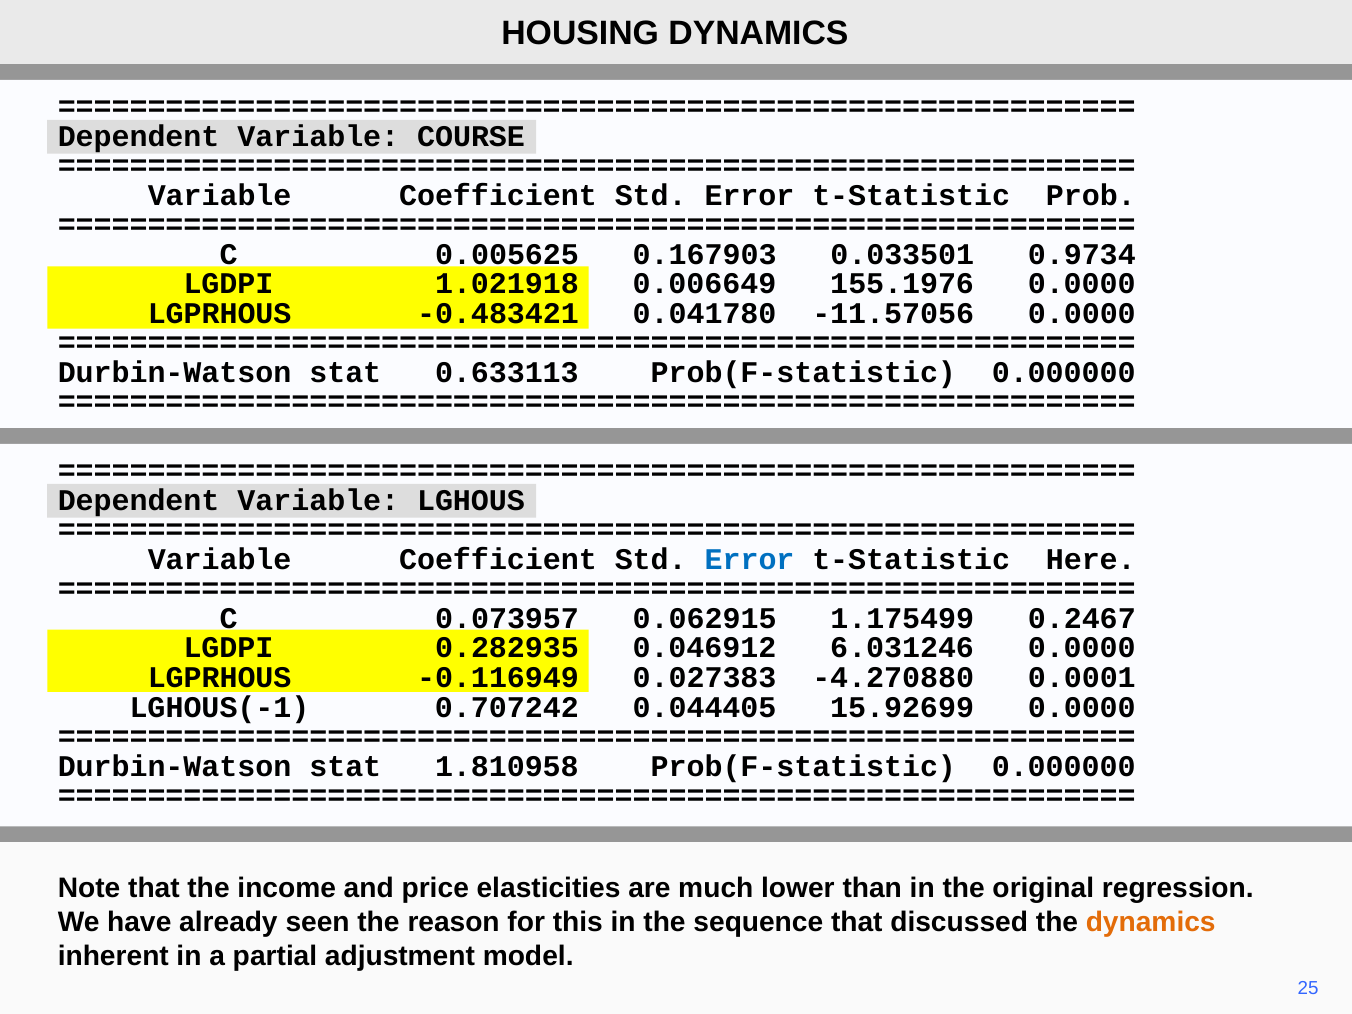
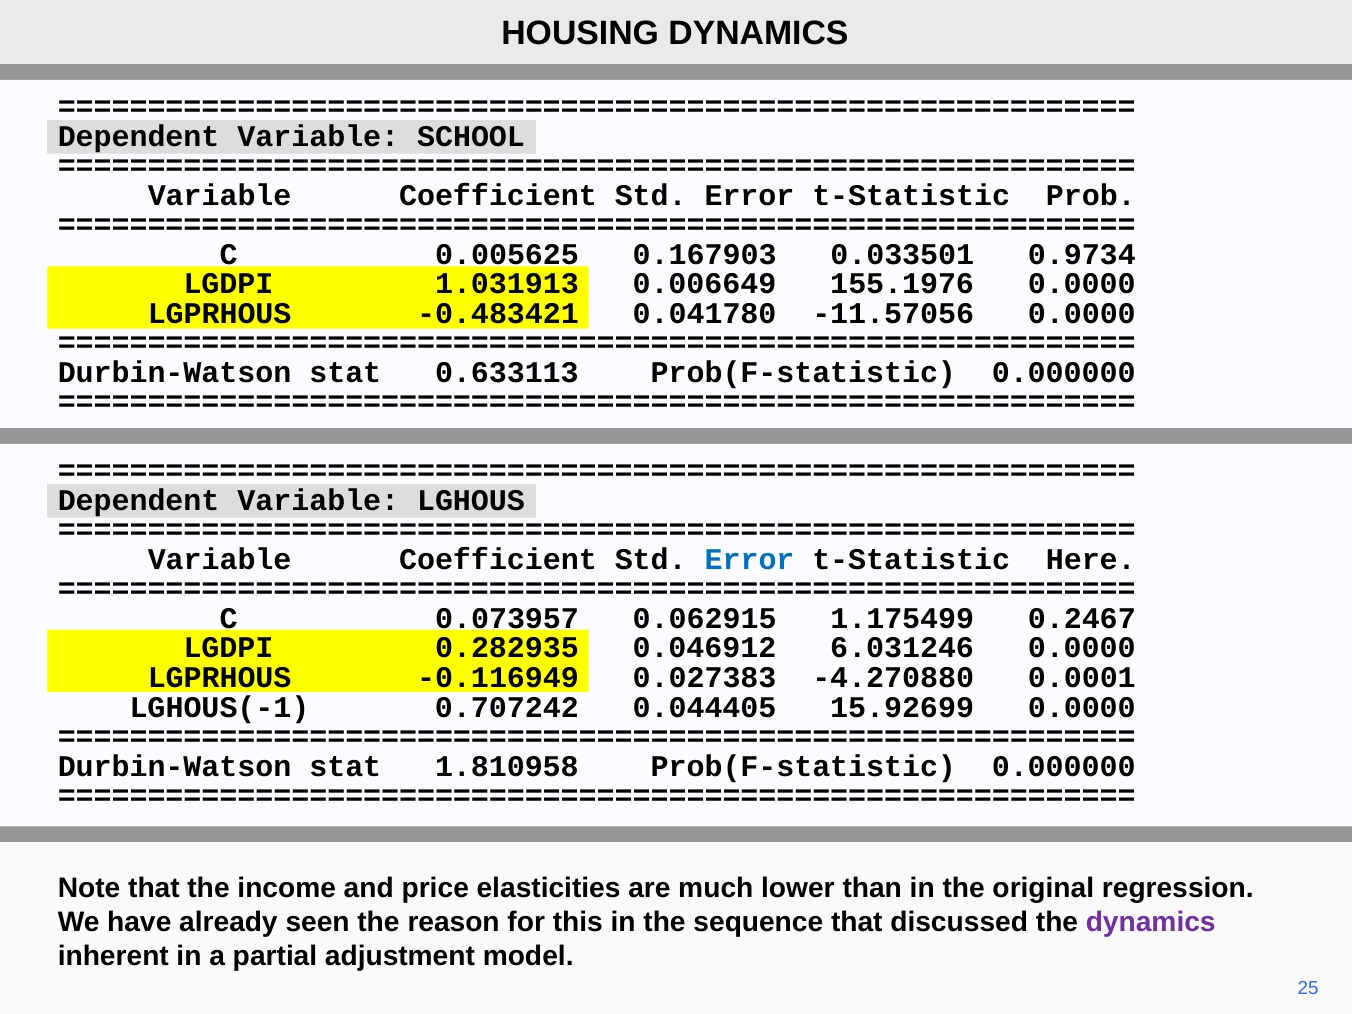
COURSE: COURSE -> SCHOOL
1.021918: 1.021918 -> 1.031913
dynamics at (1151, 922) colour: orange -> purple
